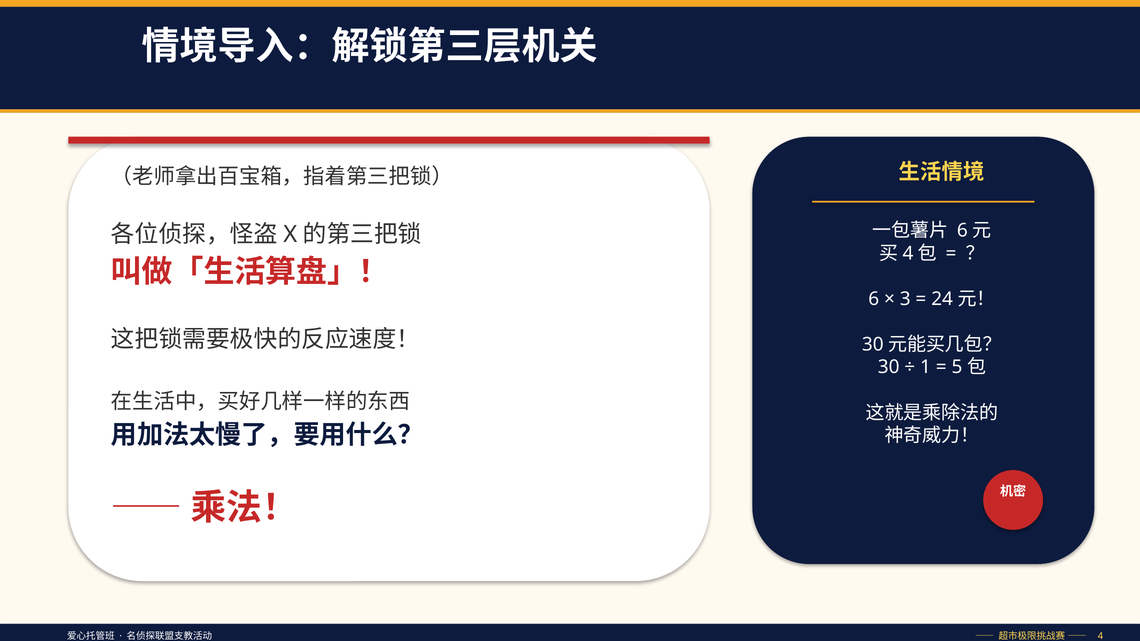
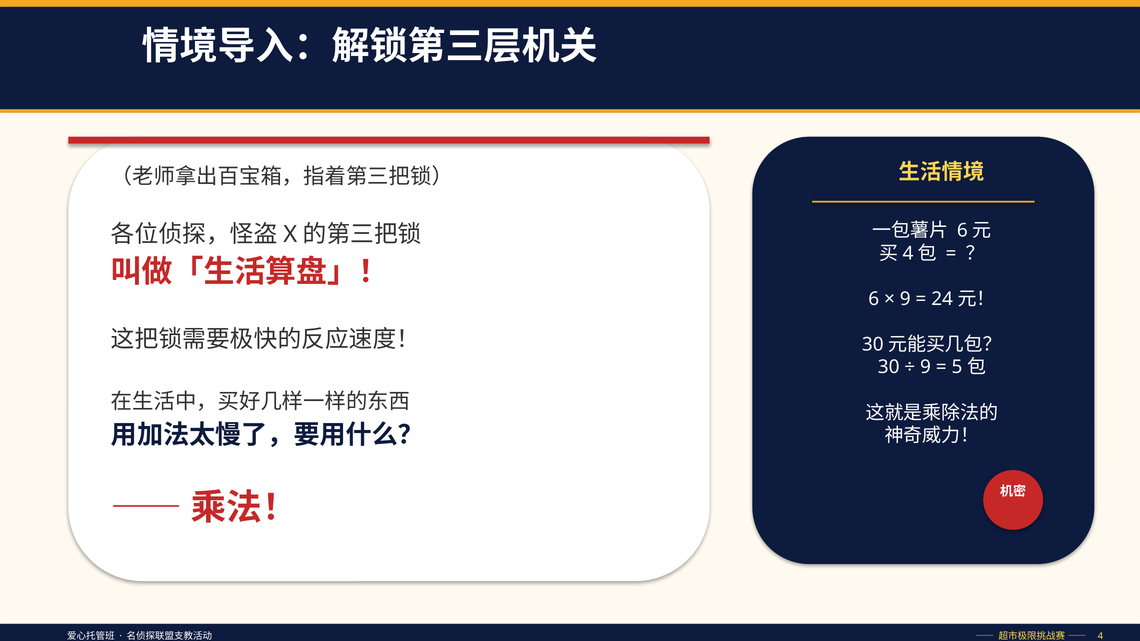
3 at (905, 299): 3 -> 9
1 at (926, 367): 1 -> 9
